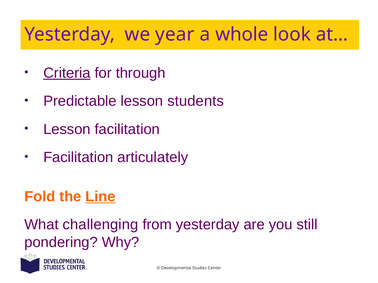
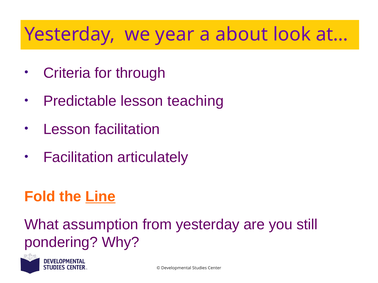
whole: whole -> about
Criteria underline: present -> none
students: students -> teaching
challenging: challenging -> assumption
